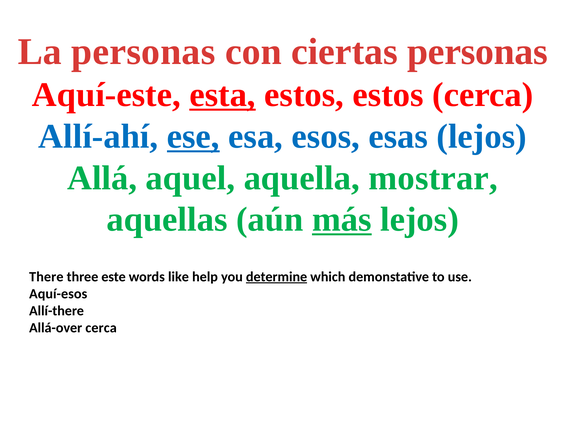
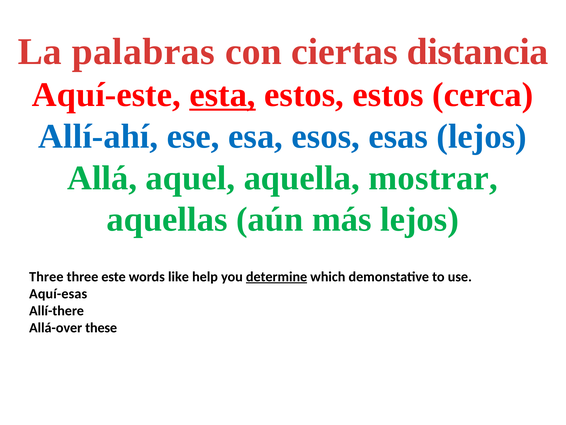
La personas: personas -> palabras
ciertas personas: personas -> distancia
ese underline: present -> none
más underline: present -> none
There at (46, 276): There -> Three
Aquí-esos: Aquí-esos -> Aquí-esas
Allá-over cerca: cerca -> these
